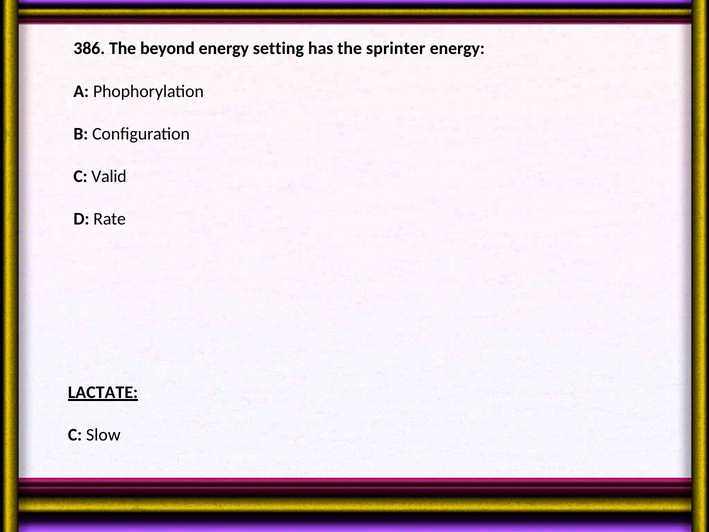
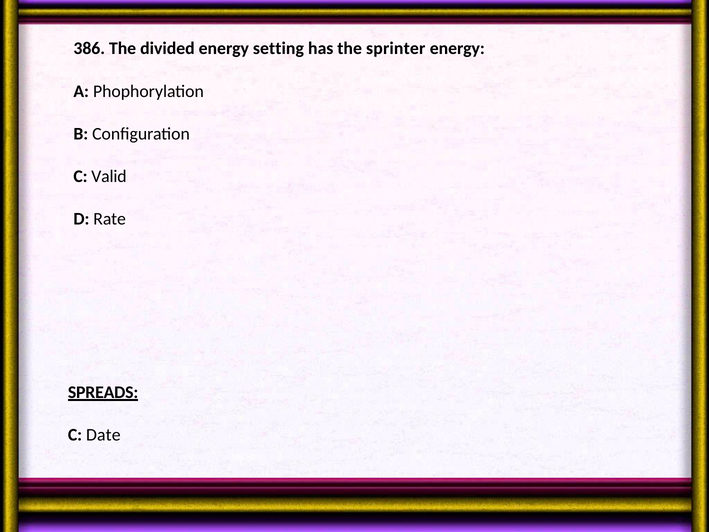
beyond: beyond -> divided
LACTATE: LACTATE -> SPREADS
Slow: Slow -> Date
